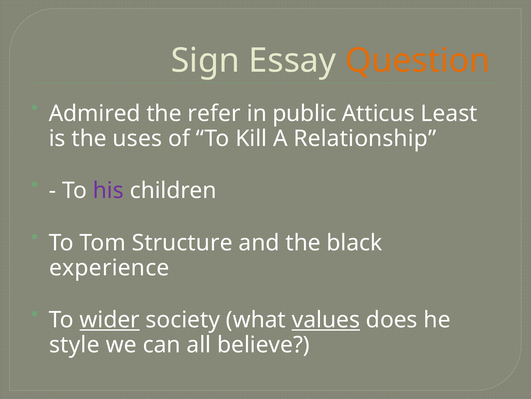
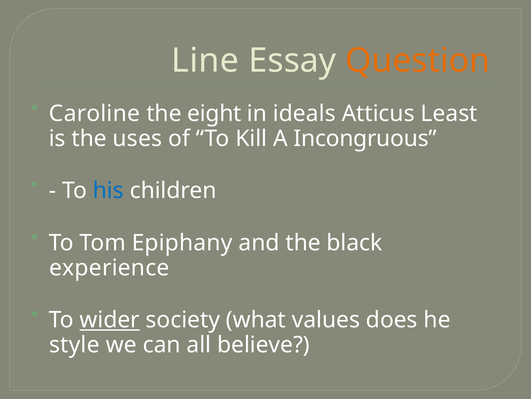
Sign: Sign -> Line
Admired: Admired -> Caroline
refer: refer -> eight
public: public -> ideals
Relationship: Relationship -> Incongruous
his colour: purple -> blue
Structure: Structure -> Epiphany
values underline: present -> none
